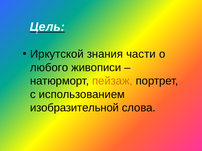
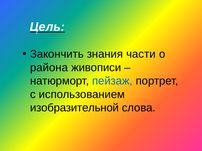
Иркутской: Иркутской -> Закончить
любого: любого -> района
пейзаж colour: orange -> blue
